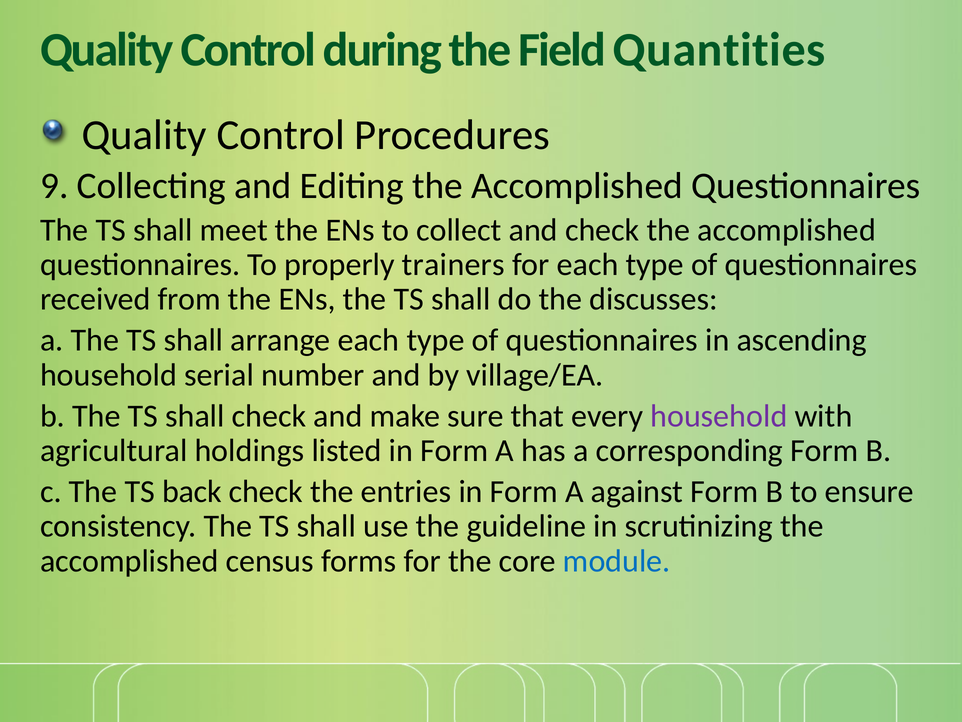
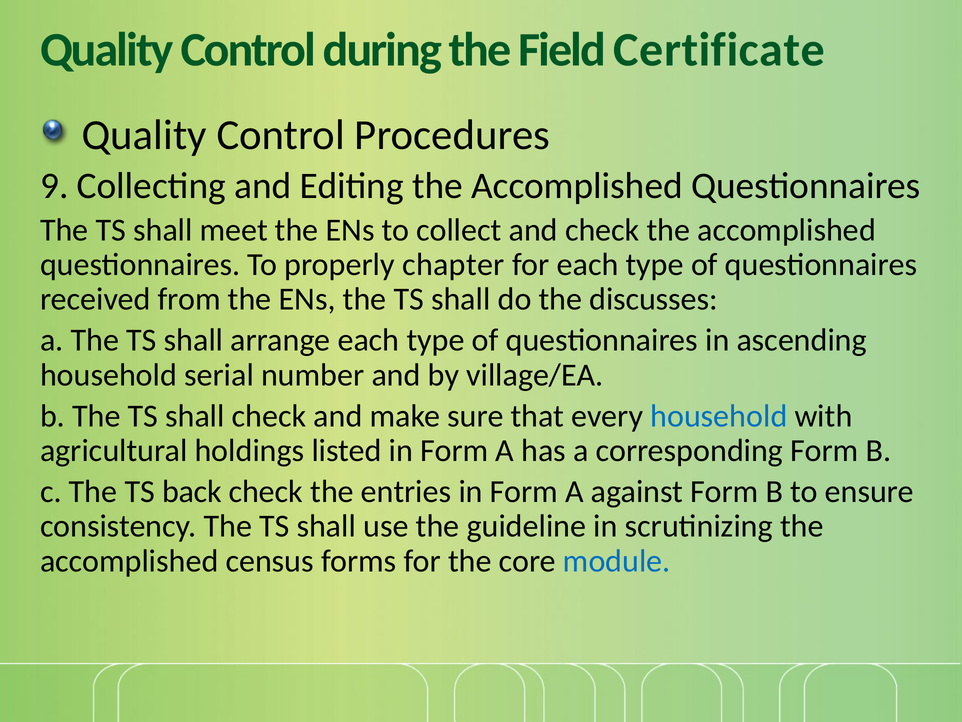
Quantities: Quantities -> Certificate
trainers: trainers -> chapter
household at (719, 416) colour: purple -> blue
